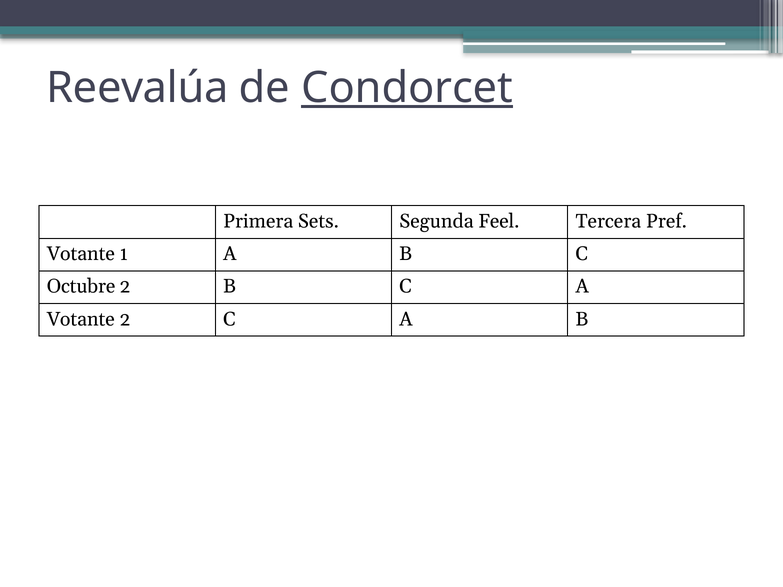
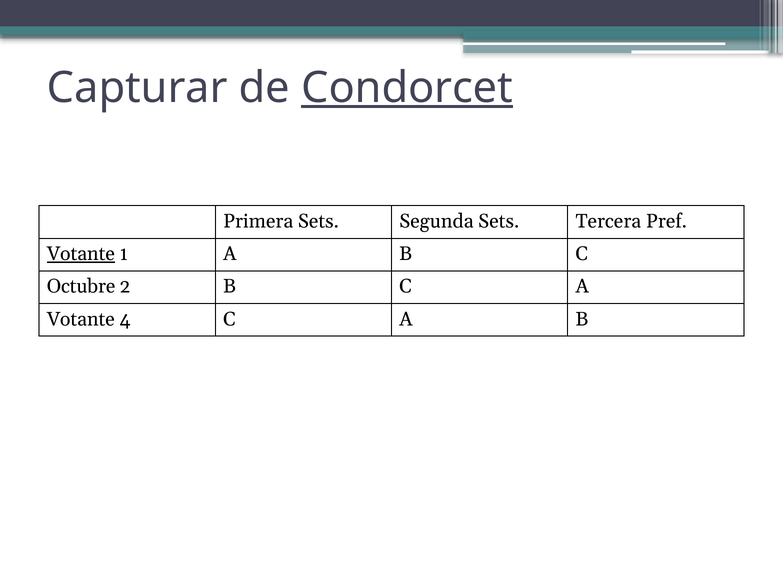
Reevalúa: Reevalúa -> Capturar
Segunda Feel: Feel -> Sets
Votante at (81, 254) underline: none -> present
Votante 2: 2 -> 4
